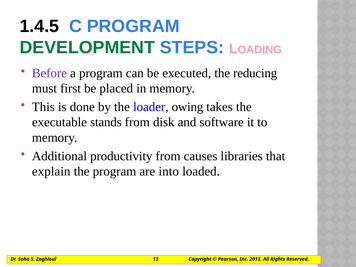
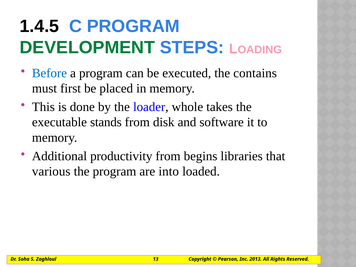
Before colour: purple -> blue
reducing: reducing -> contains
owing: owing -> whole
causes: causes -> begins
explain: explain -> various
